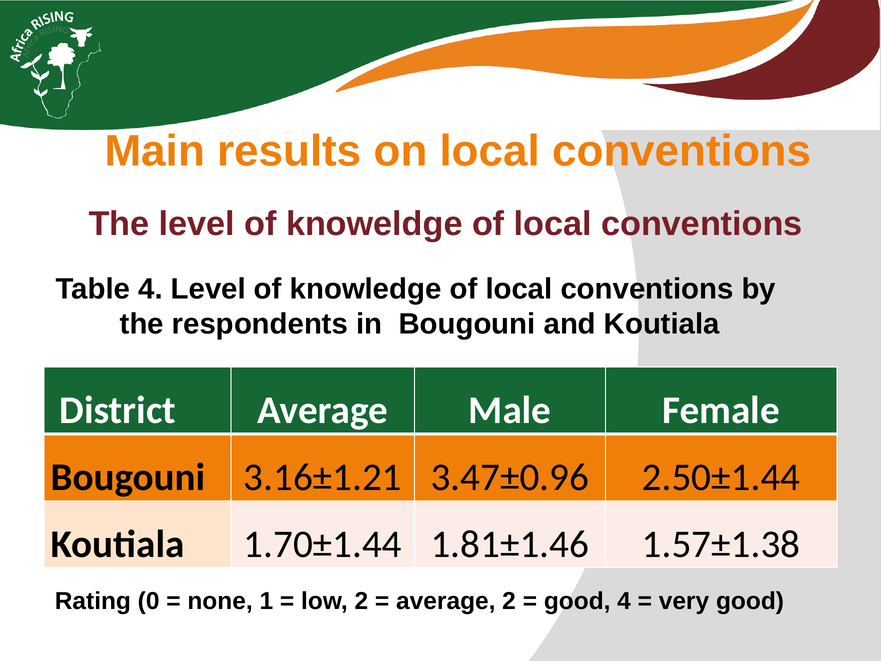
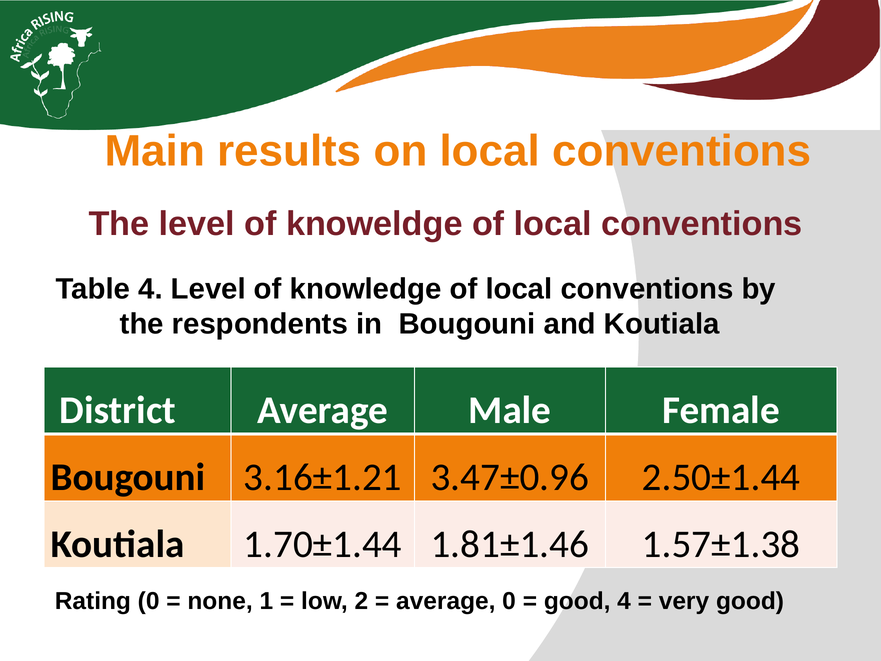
average 2: 2 -> 0
